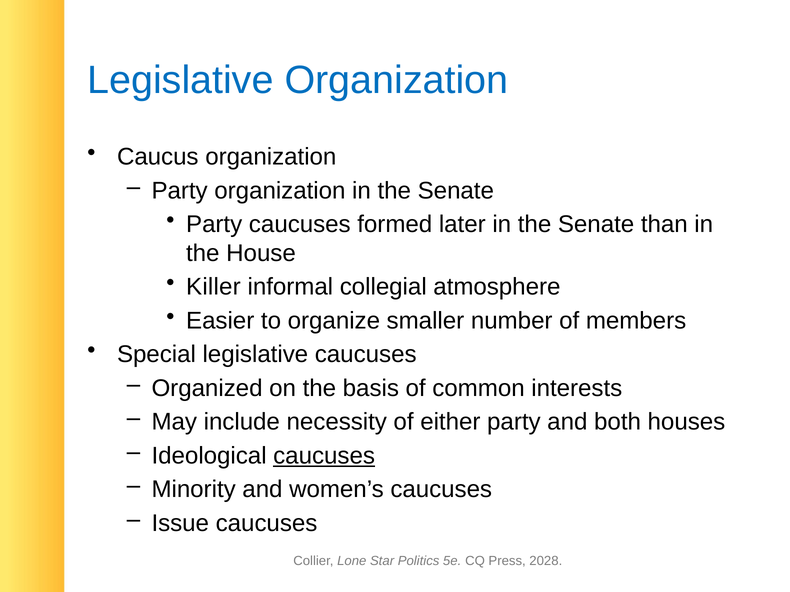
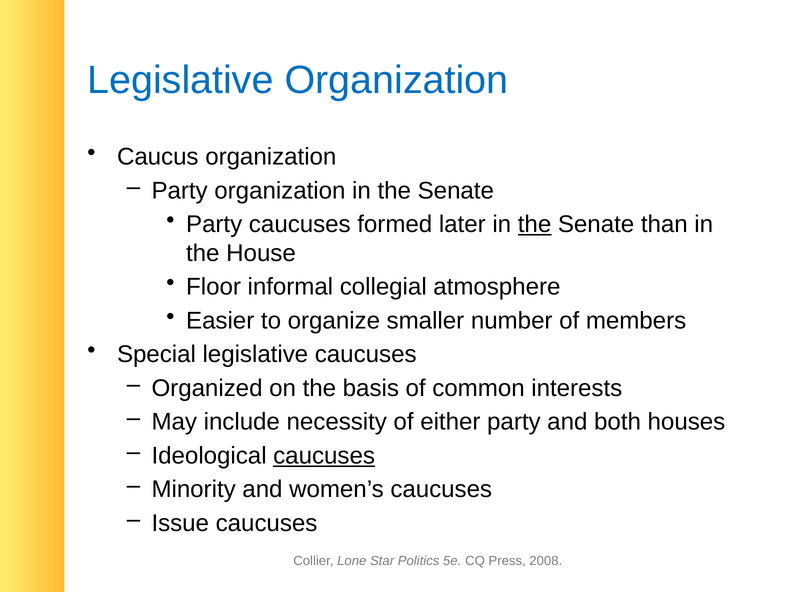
the at (535, 224) underline: none -> present
Killer: Killer -> Floor
2028: 2028 -> 2008
